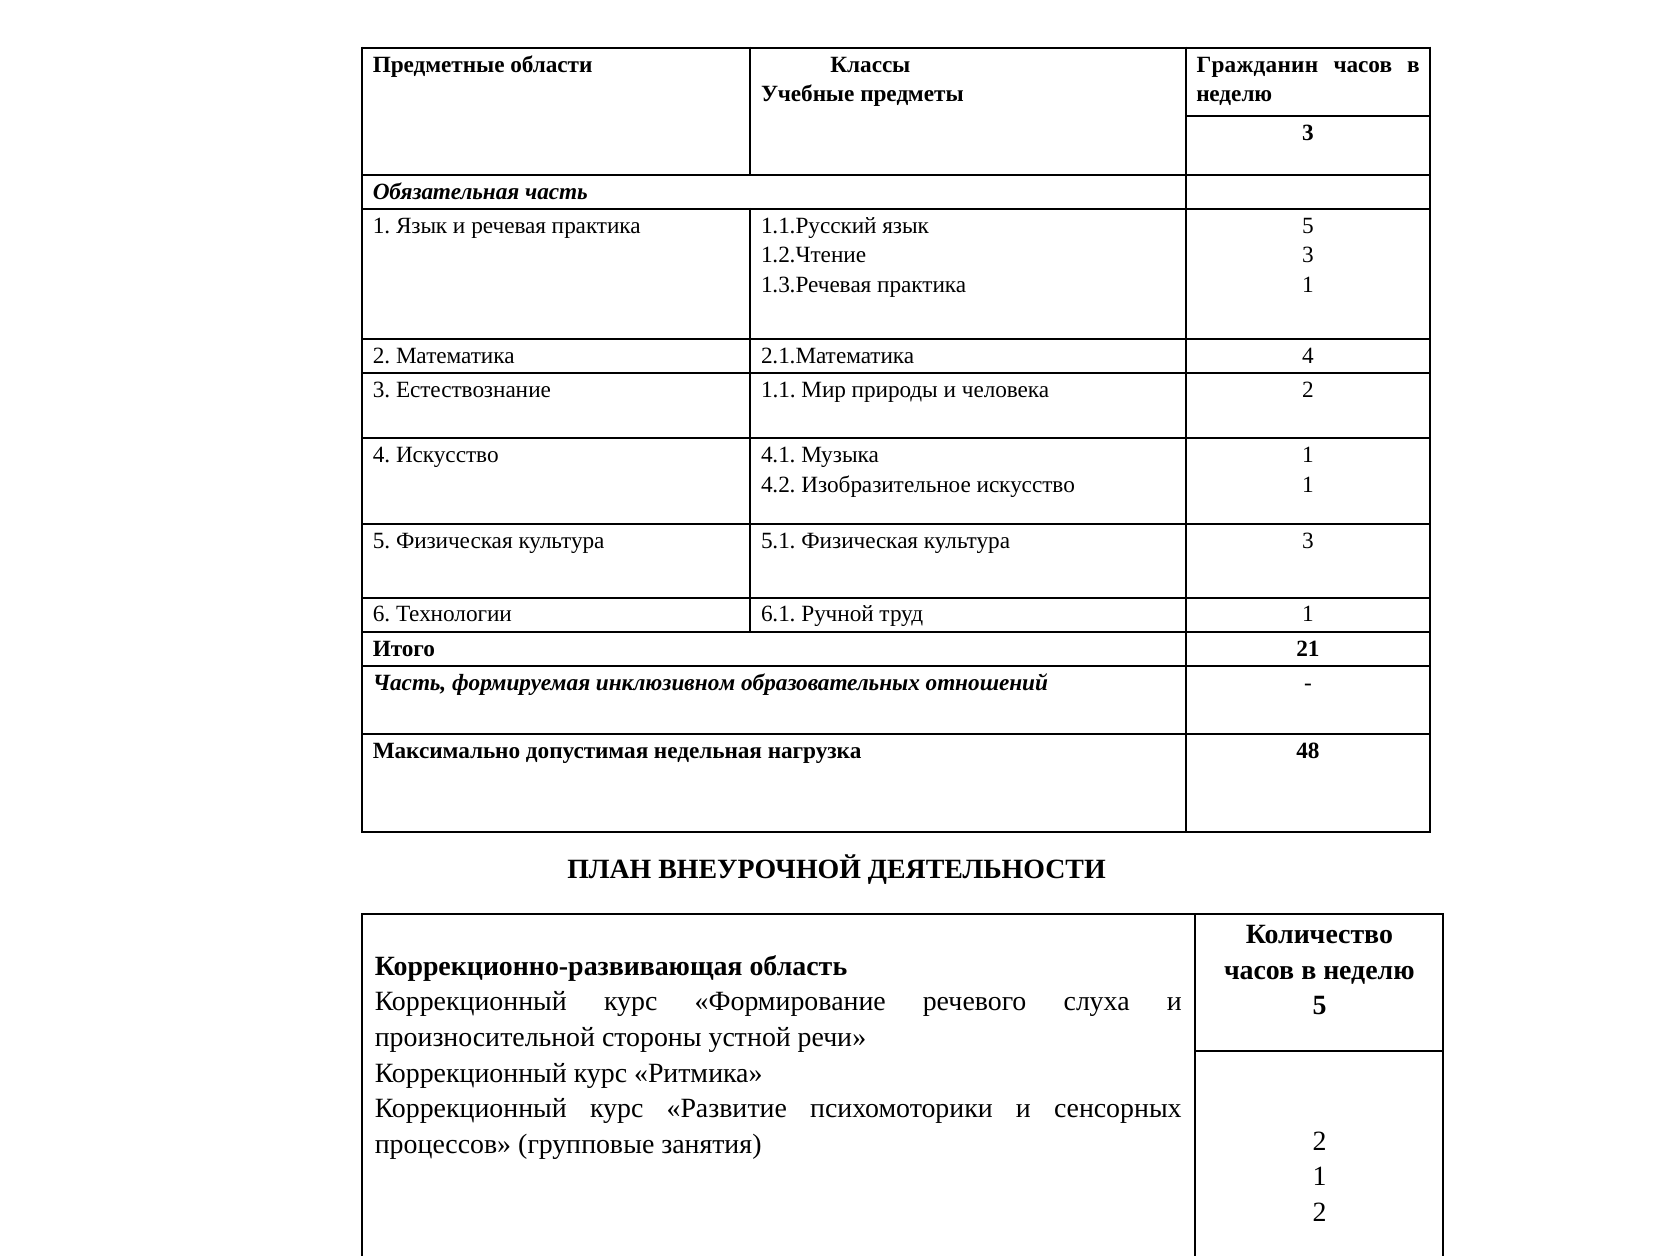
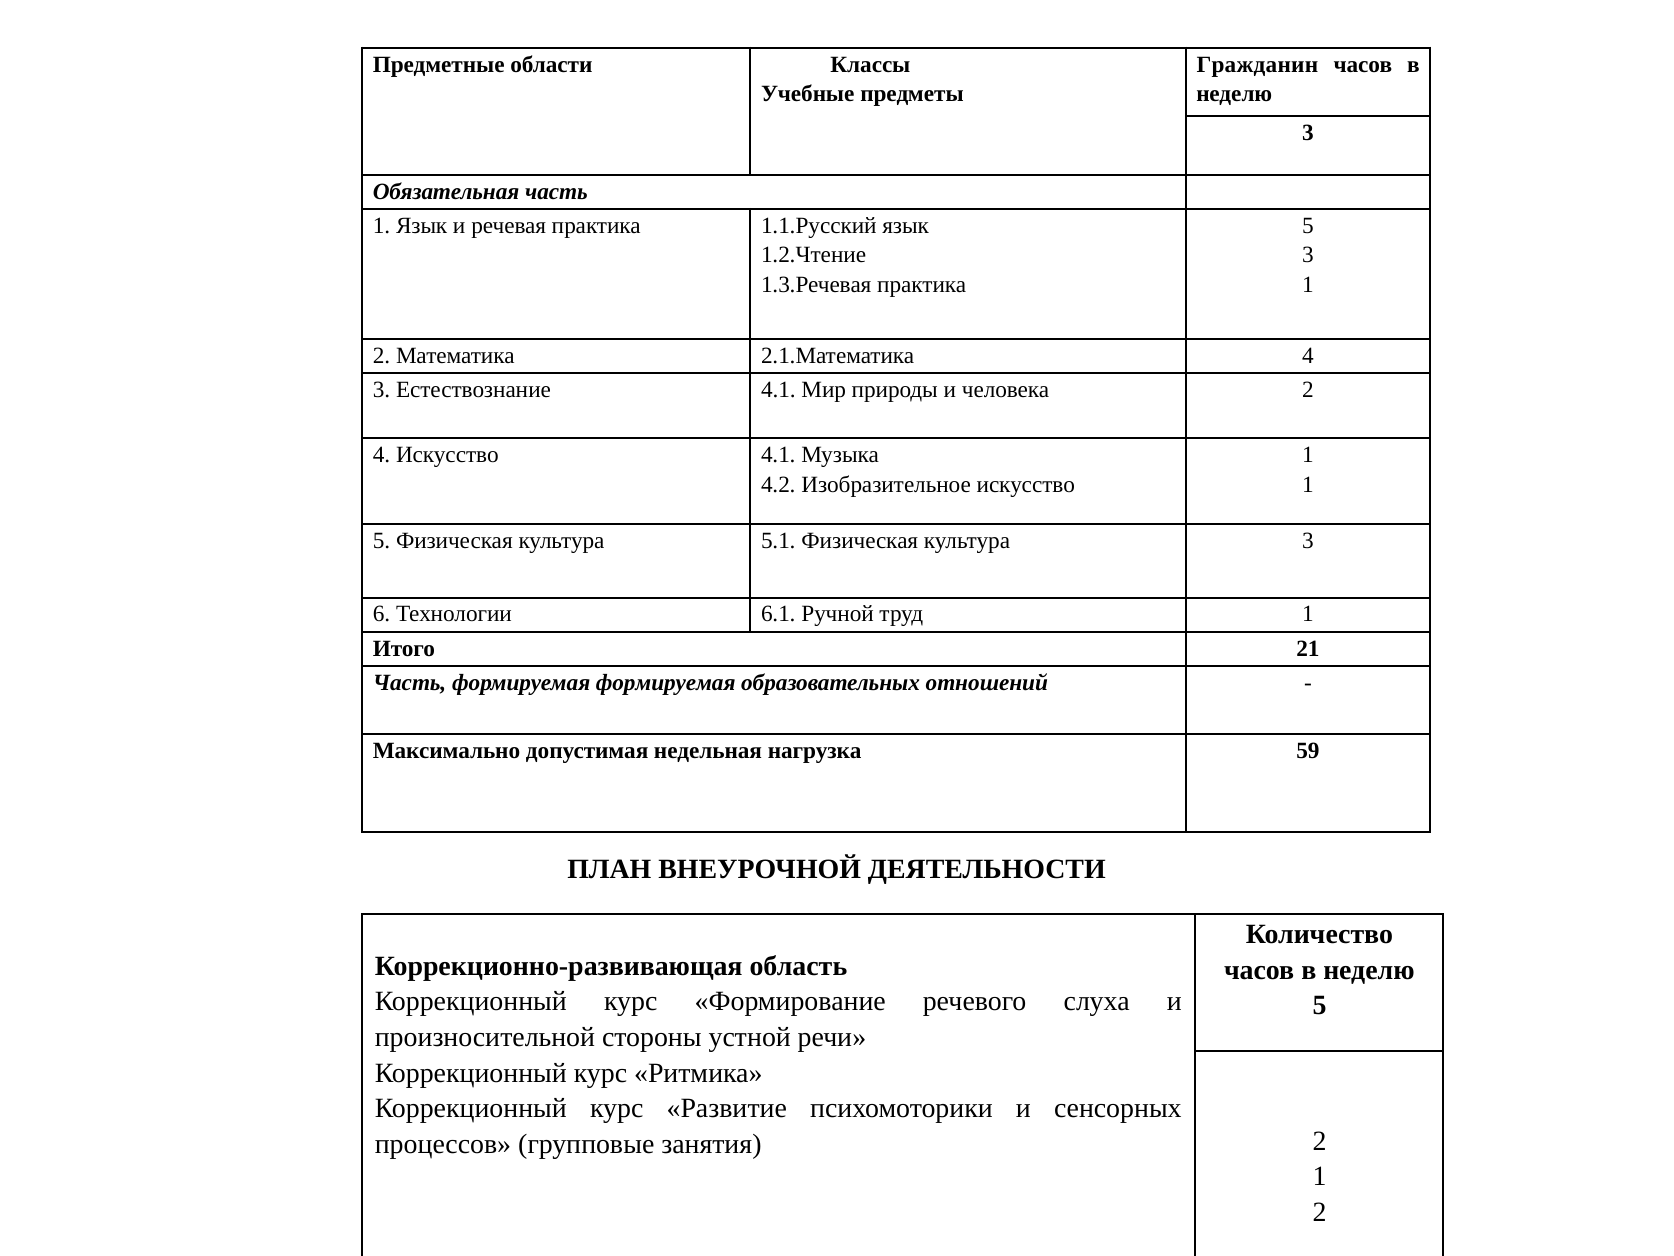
Естествознание 1.1: 1.1 -> 4.1
формируемая инклюзивном: инклюзивном -> формируемая
48: 48 -> 59
